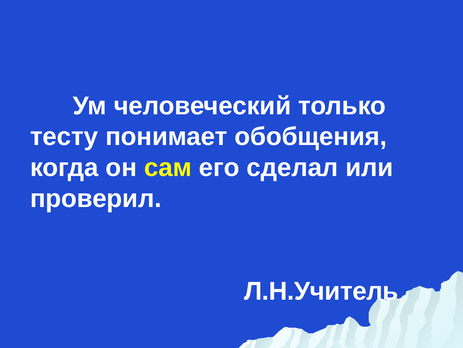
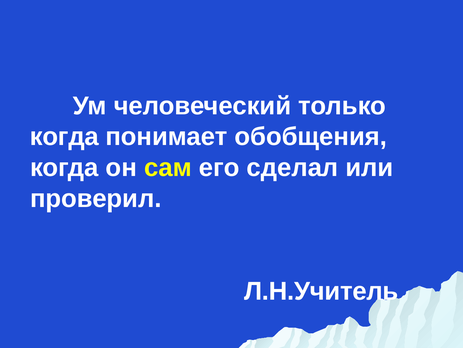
тесту at (64, 136): тесту -> когда
